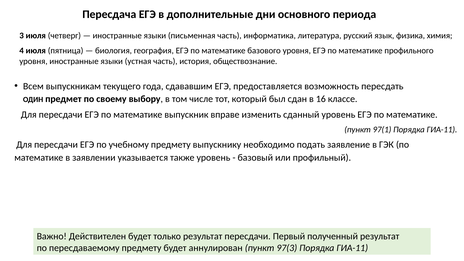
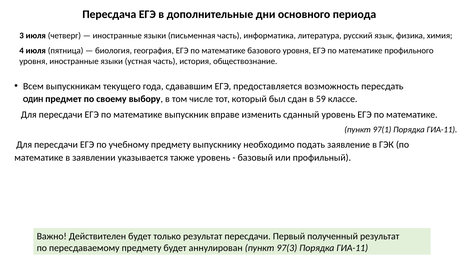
16: 16 -> 59
